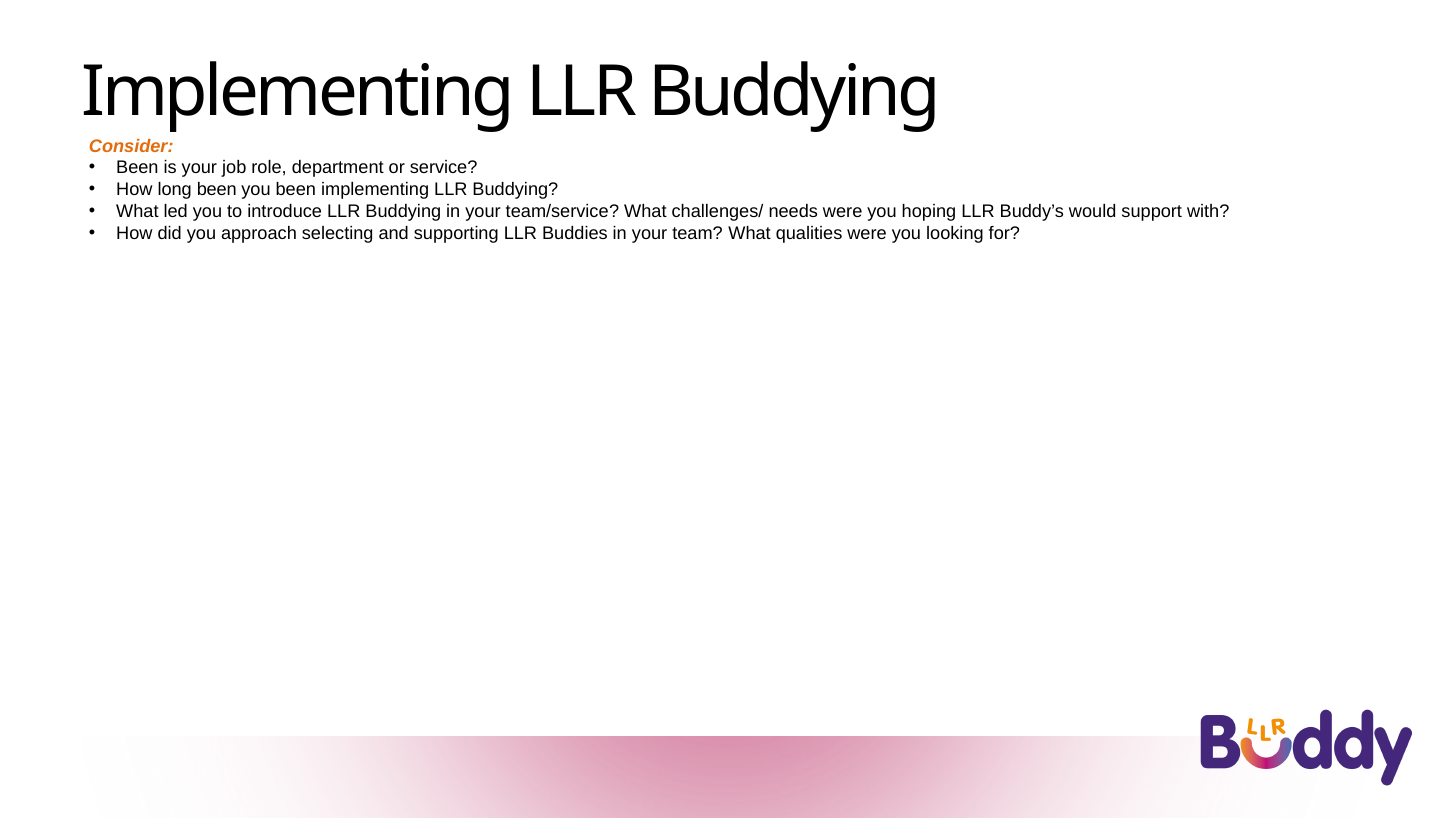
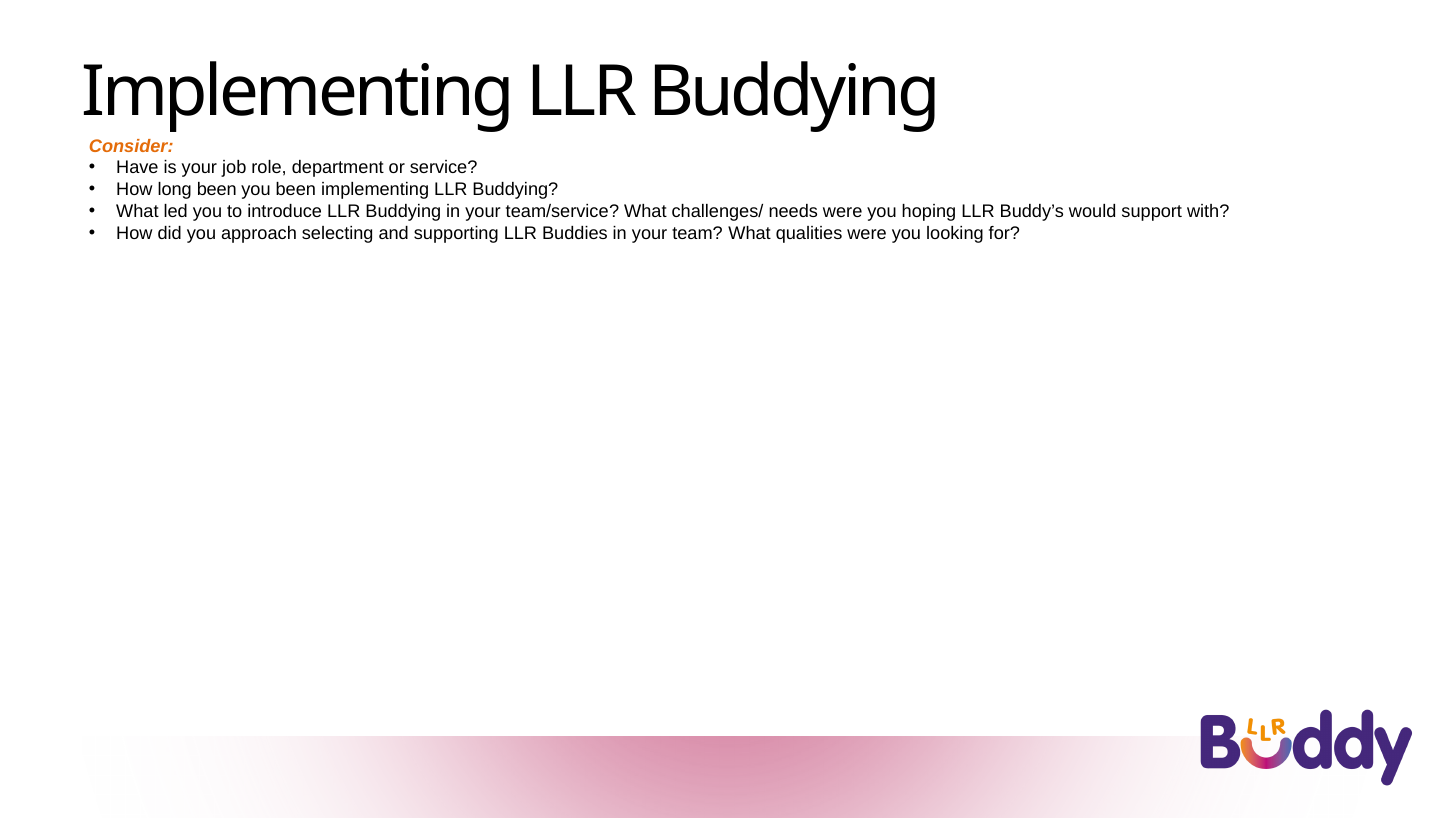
Been at (137, 168): Been -> Have
